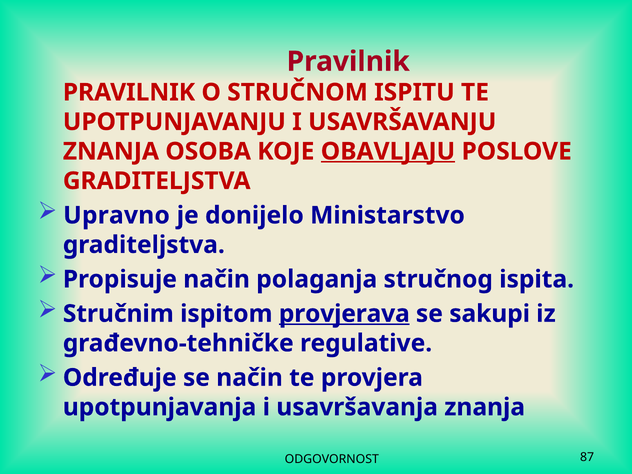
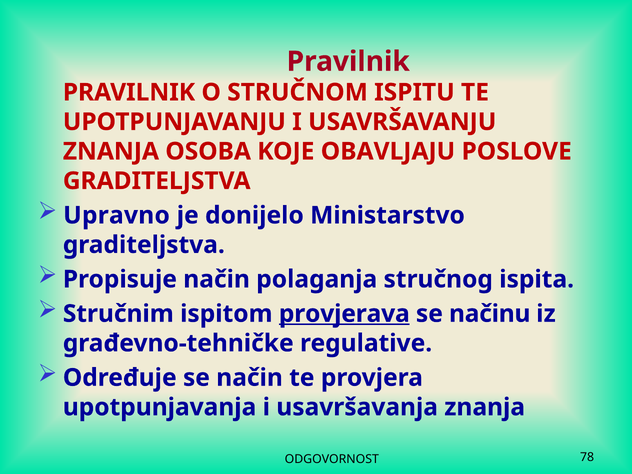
OBAVLJAJU underline: present -> none
sakupi: sakupi -> načinu
87: 87 -> 78
